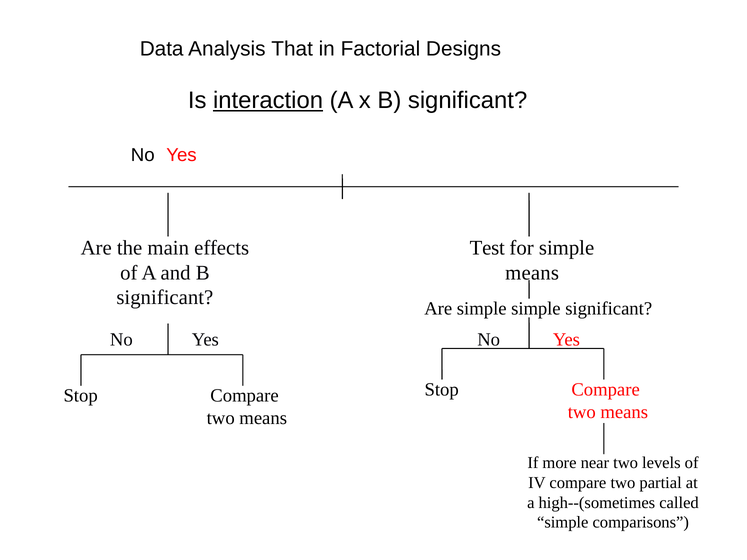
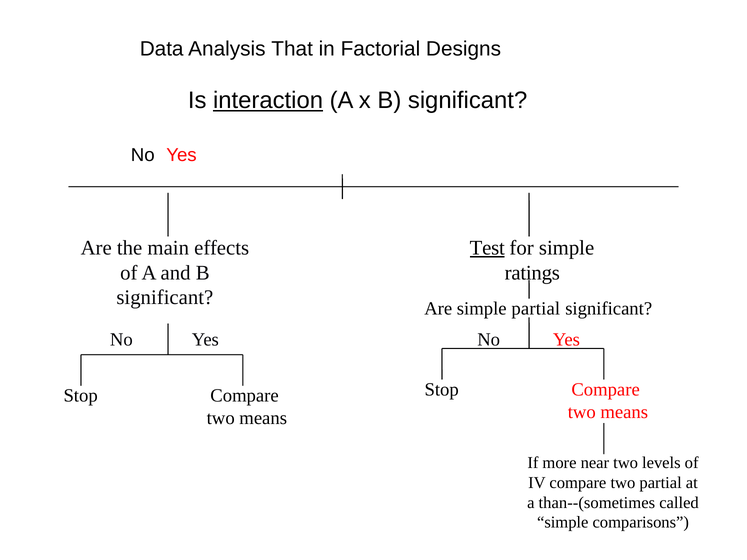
Test underline: none -> present
means at (532, 273): means -> ratings
simple simple: simple -> partial
high--(sometimes: high--(sometimes -> than--(sometimes
